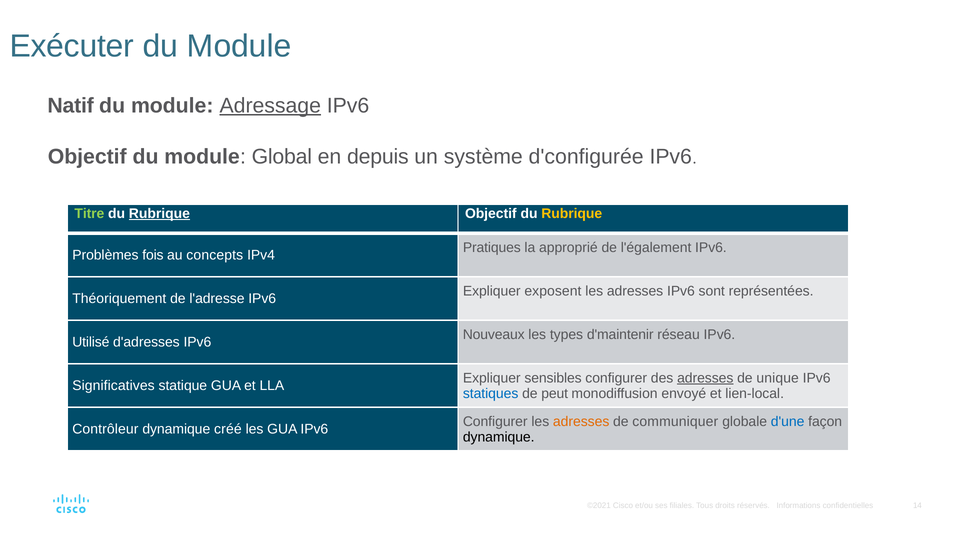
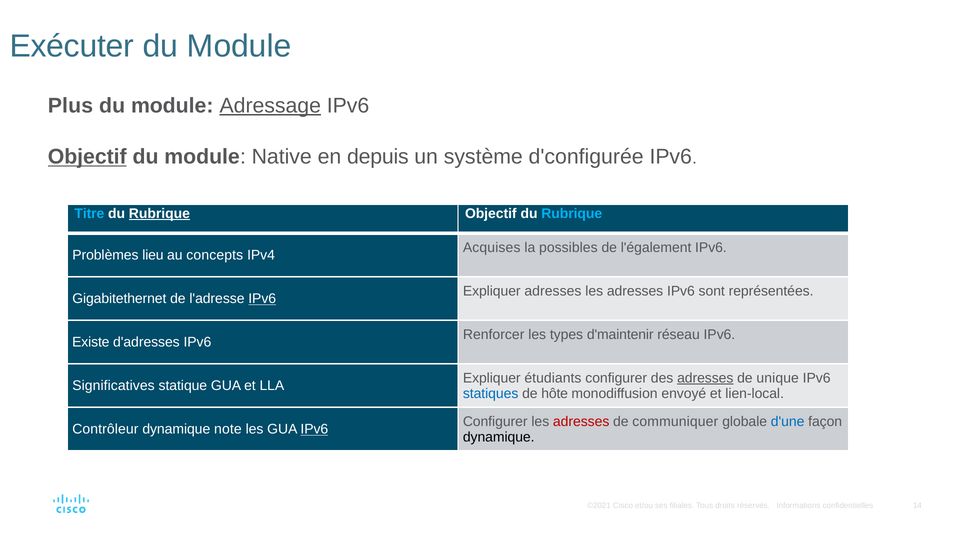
Natif: Natif -> Plus
Objectif at (87, 157) underline: none -> present
Global: Global -> Native
Titre colour: light green -> light blue
Rubrique at (572, 214) colour: yellow -> light blue
Pratiques: Pratiques -> Acquises
approprié: approprié -> possibles
fois: fois -> lieu
Expliquer exposent: exposent -> adresses
Théoriquement: Théoriquement -> Gigabitethernet
IPv6 at (262, 299) underline: none -> present
Nouveaux: Nouveaux -> Renforcer
Utilisé: Utilisé -> Existe
sensibles: sensibles -> étudiants
peut: peut -> hôte
adresses at (581, 421) colour: orange -> red
créé: créé -> note
IPv6 at (314, 429) underline: none -> present
